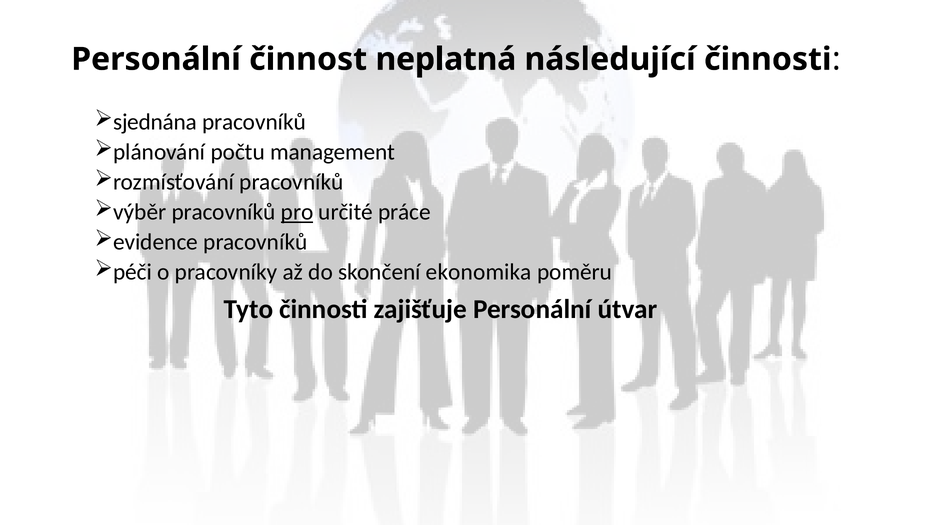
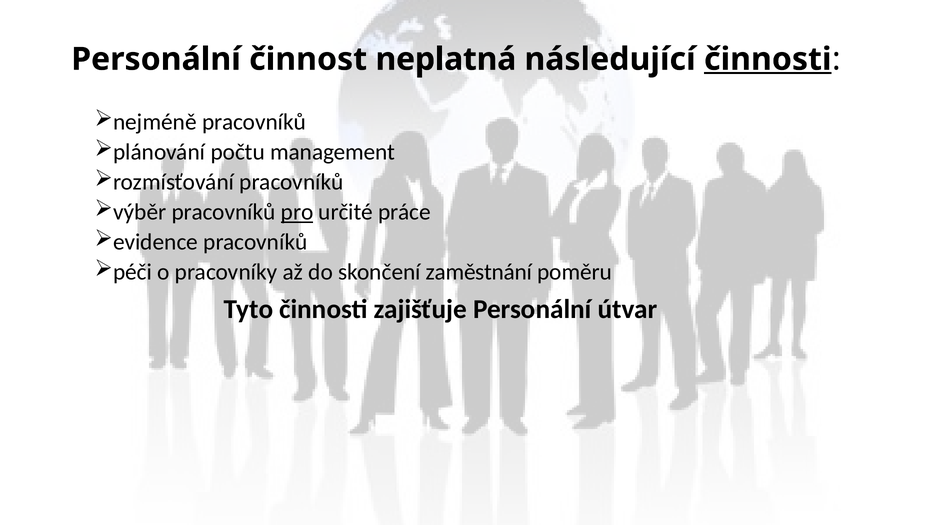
činnosti at (768, 59) underline: none -> present
sjednána: sjednána -> nejméně
ekonomika: ekonomika -> zaměstnání
